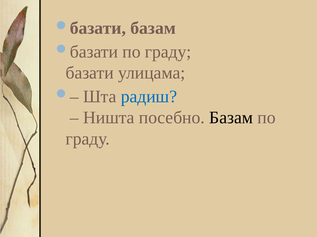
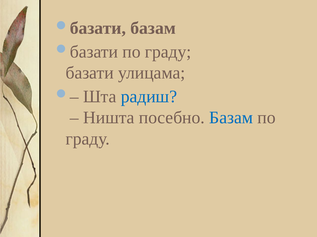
Базам at (231, 118) colour: black -> blue
